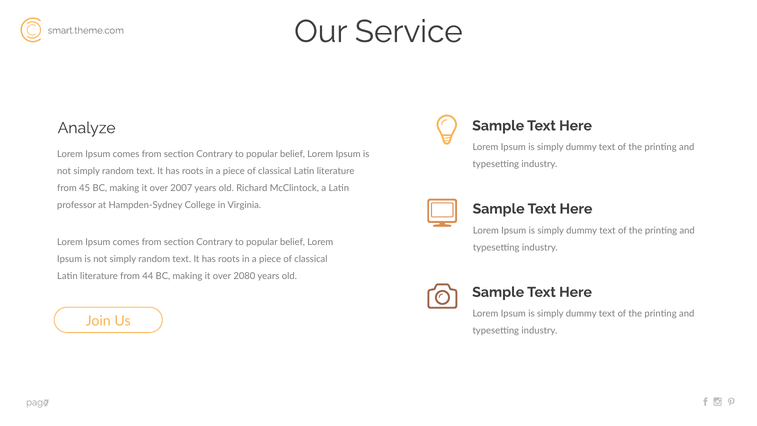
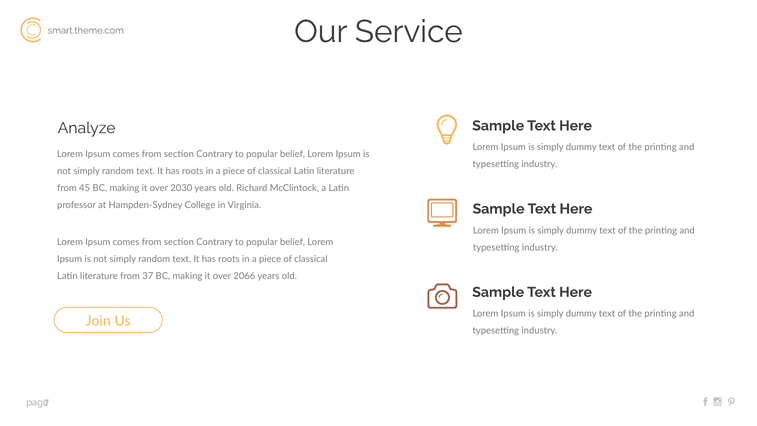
2007: 2007 -> 2030
44: 44 -> 37
2080: 2080 -> 2066
